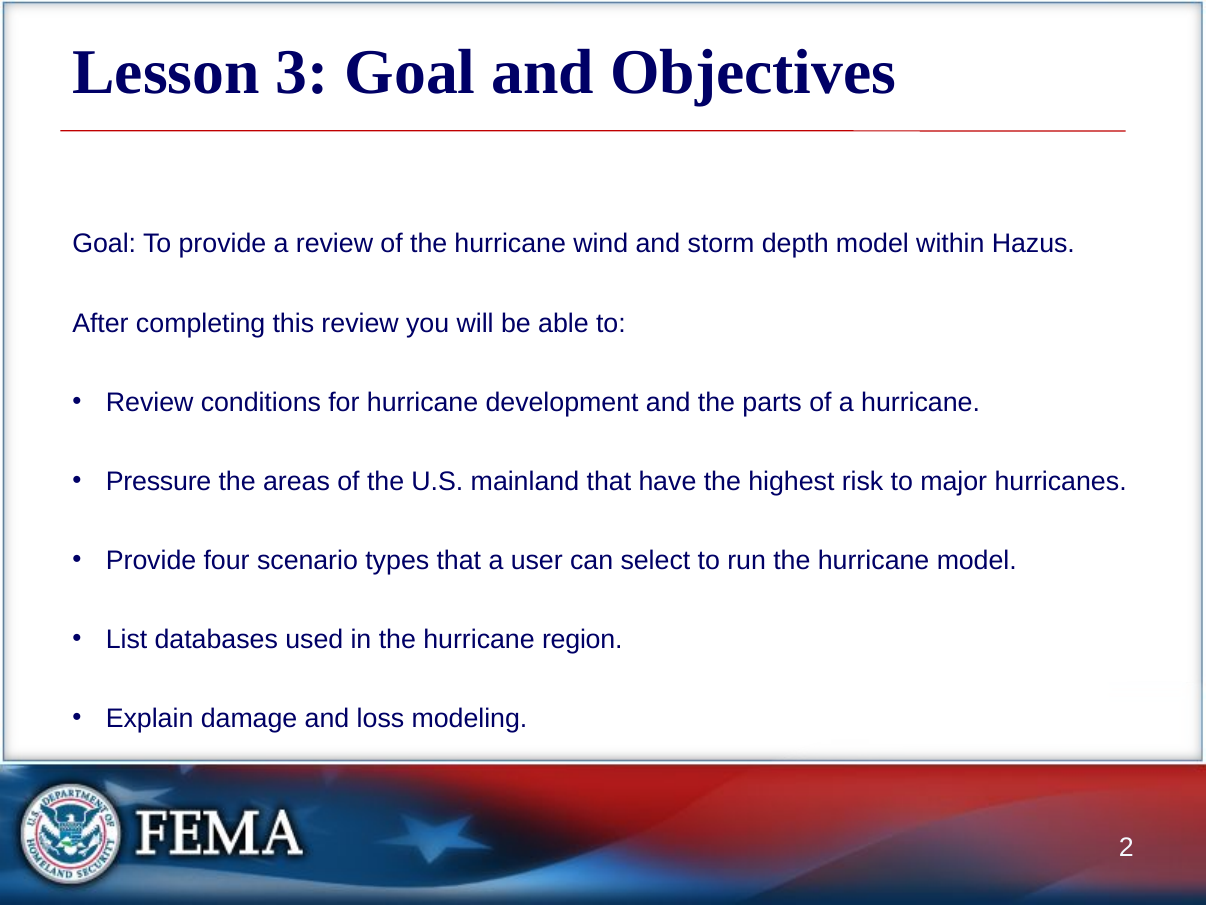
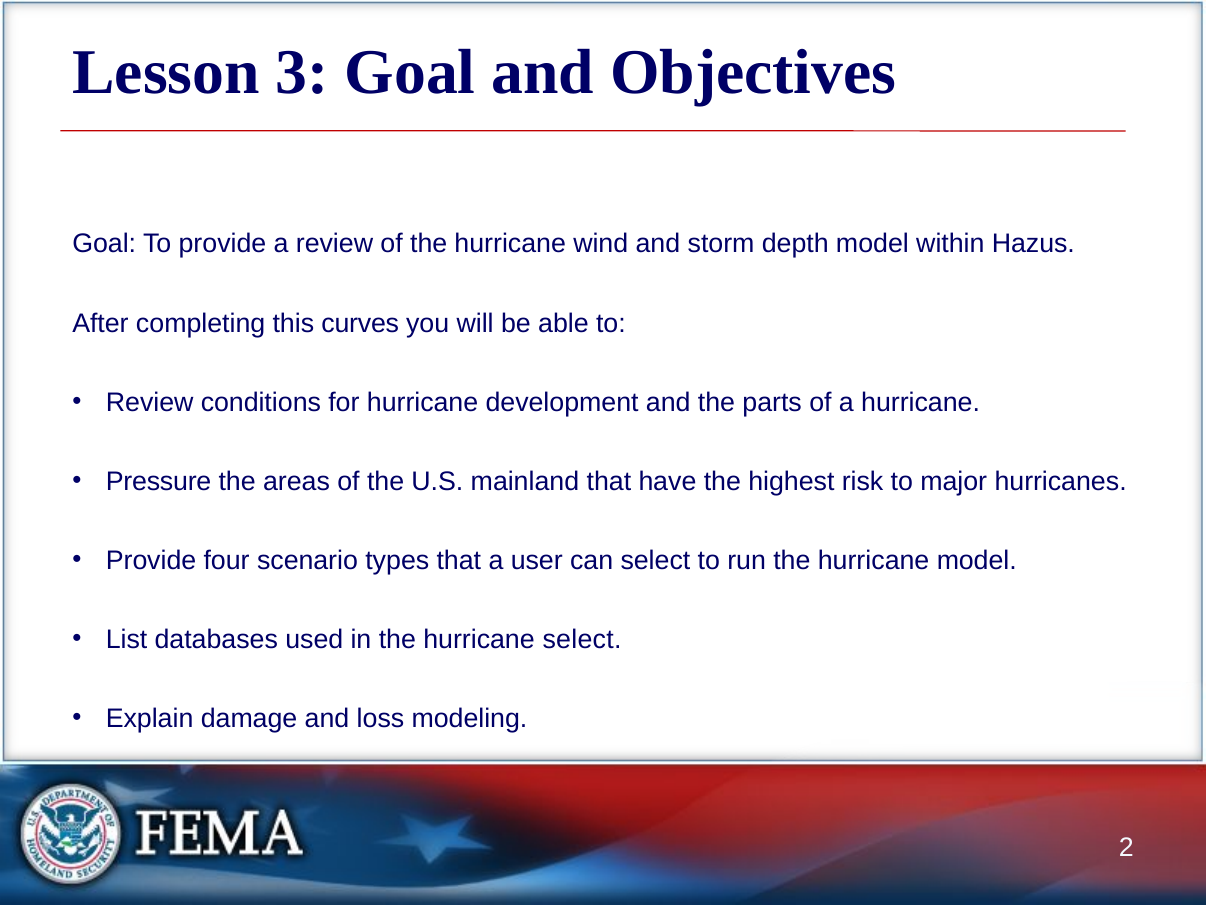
this review: review -> curves
hurricane region: region -> select
